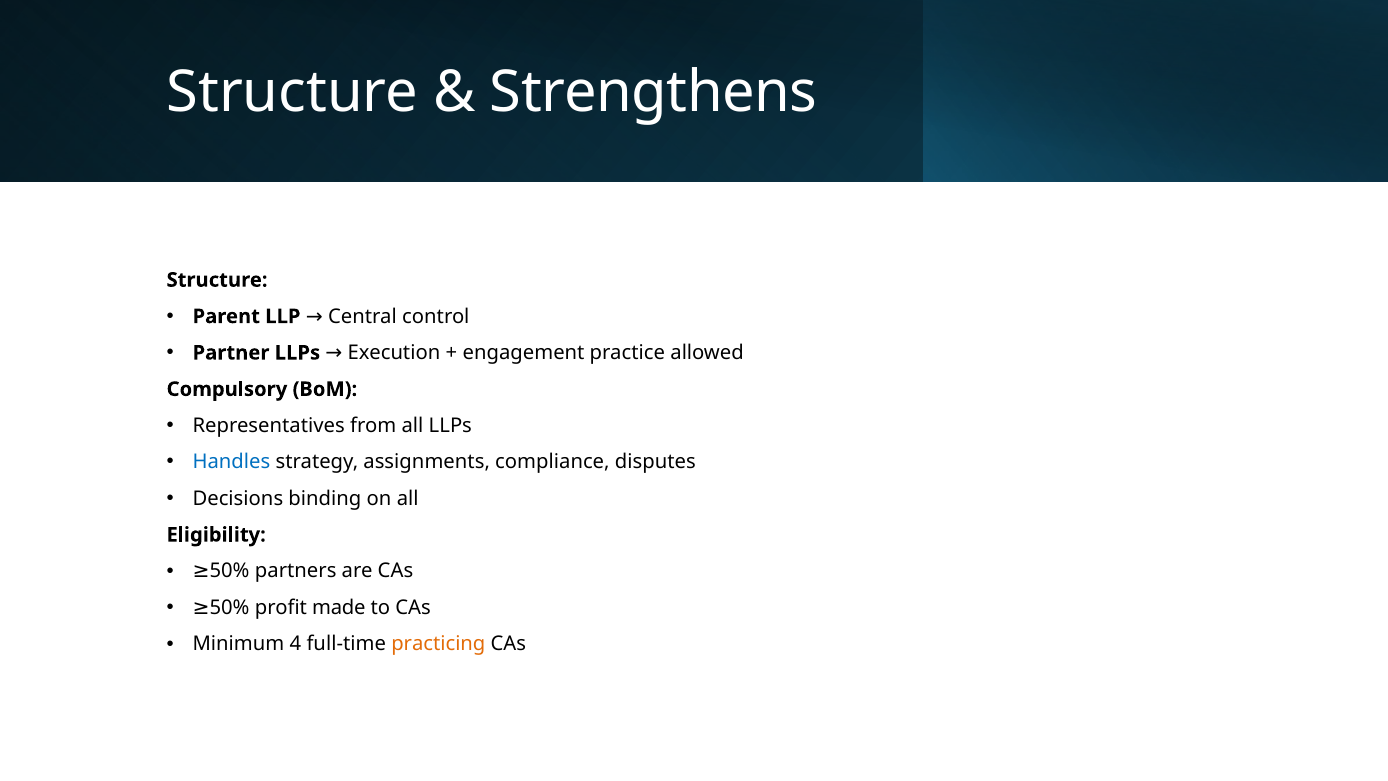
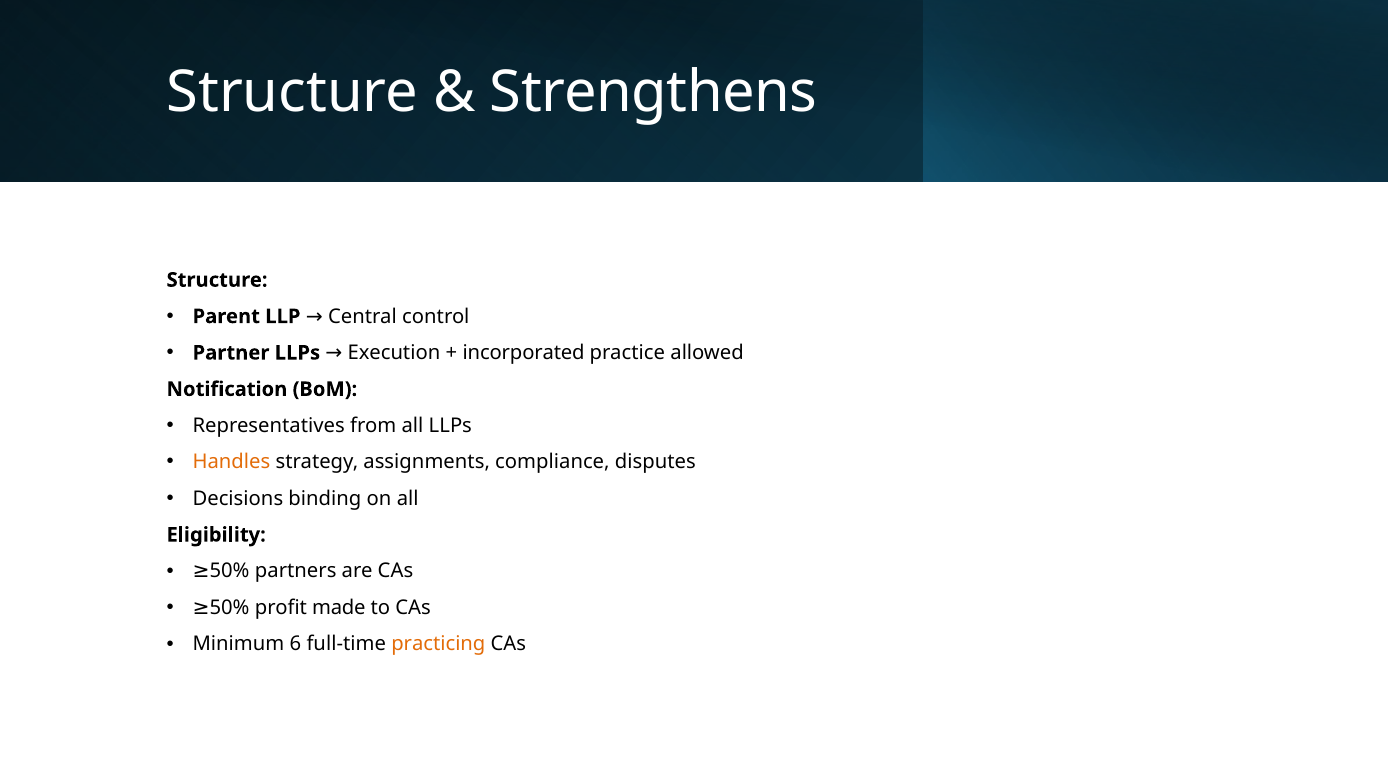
engagement: engagement -> incorporated
Compulsory: Compulsory -> Notification
Handles colour: blue -> orange
4: 4 -> 6
